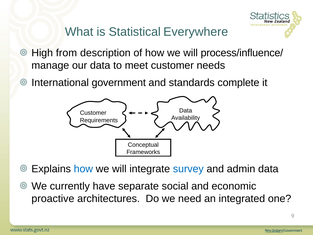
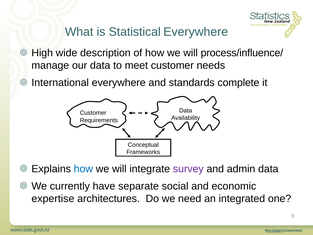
from: from -> wide
International government: government -> everywhere
survey colour: blue -> purple
proactive: proactive -> expertise
